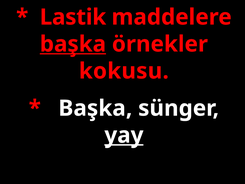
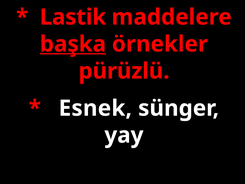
kokusu: kokusu -> pürüzlü
Başka at (95, 108): Başka -> Esnek
yay underline: present -> none
